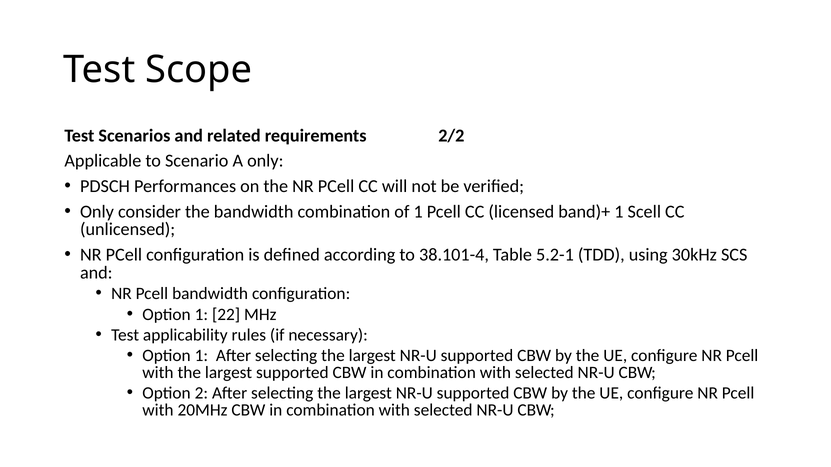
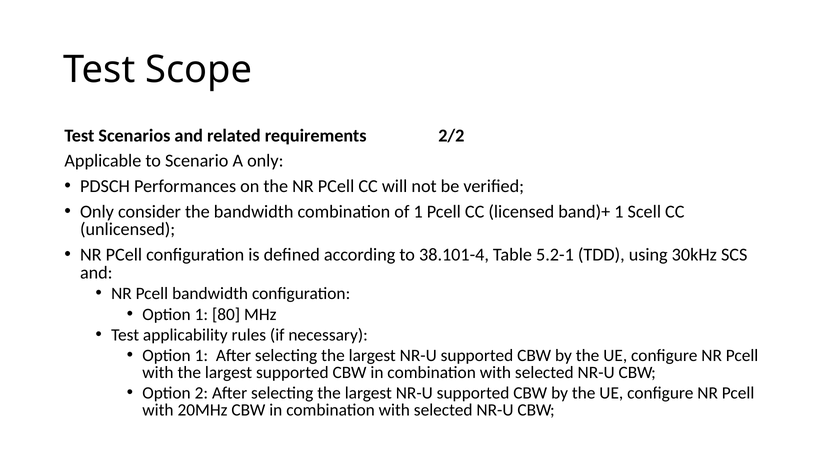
22: 22 -> 80
